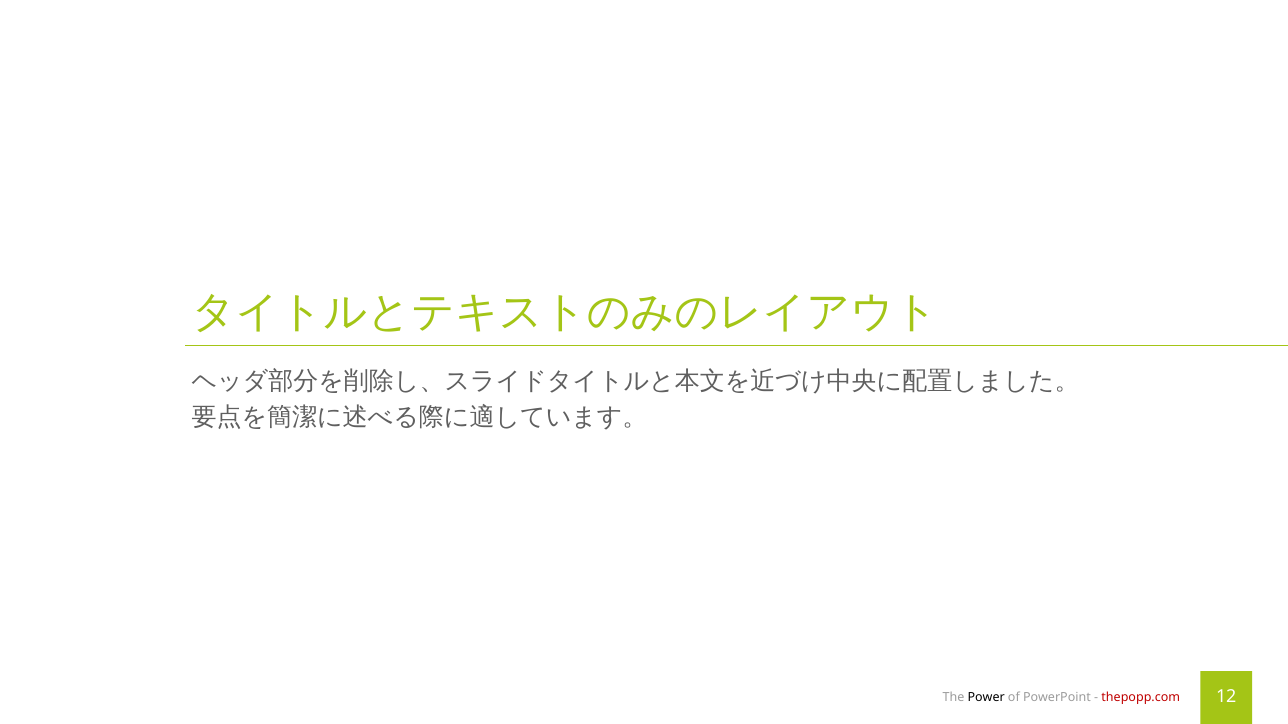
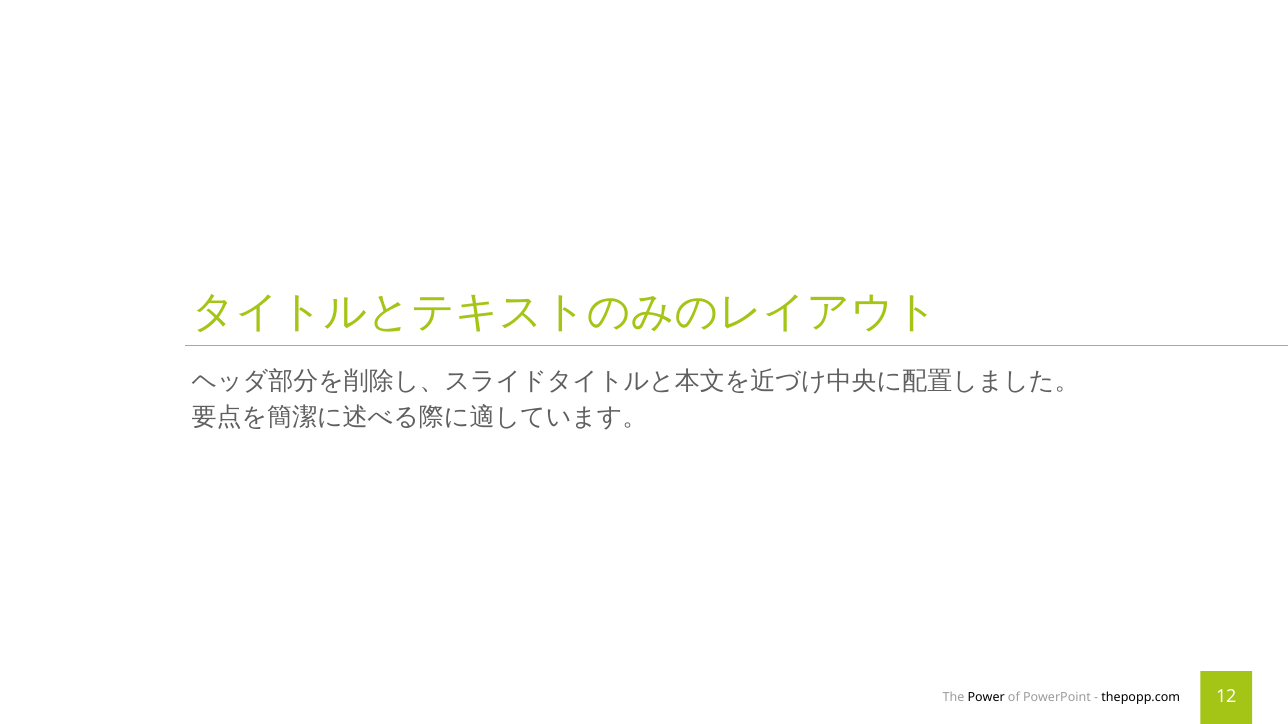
thepopp.com colour: red -> black
